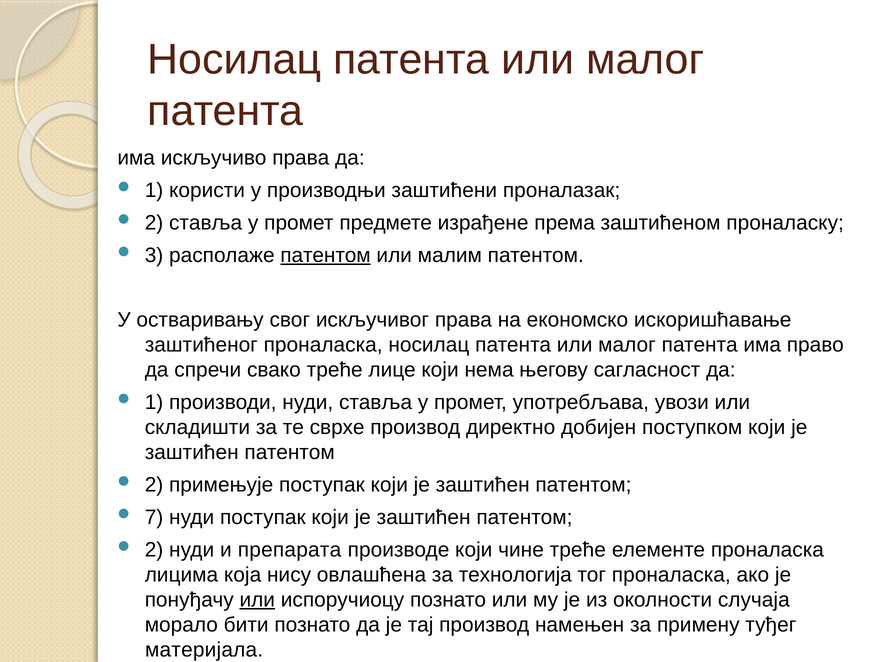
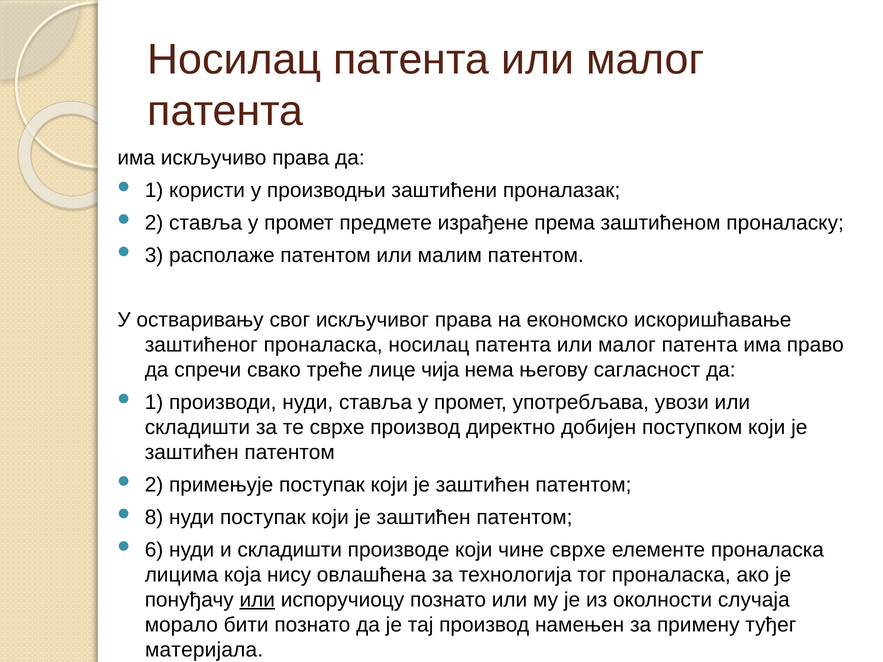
патентом at (326, 255) underline: present -> none
лице који: који -> чија
7: 7 -> 8
2 at (154, 550): 2 -> 6
и препарата: препарата -> складишти
чине треће: треће -> сврхе
